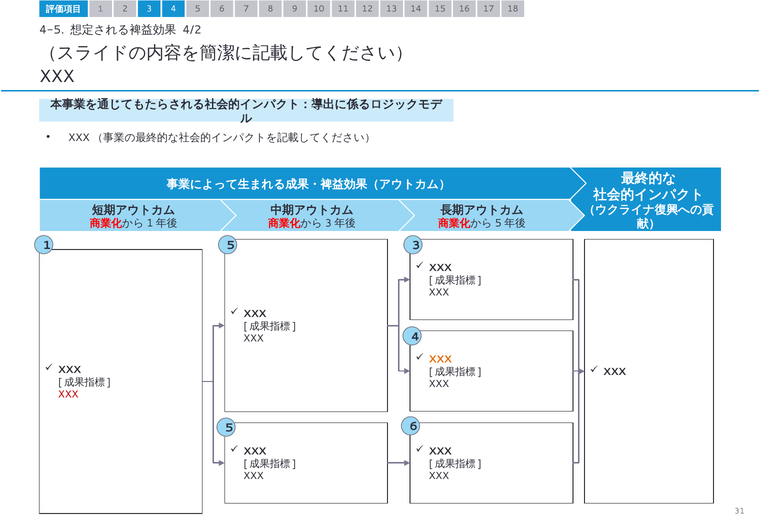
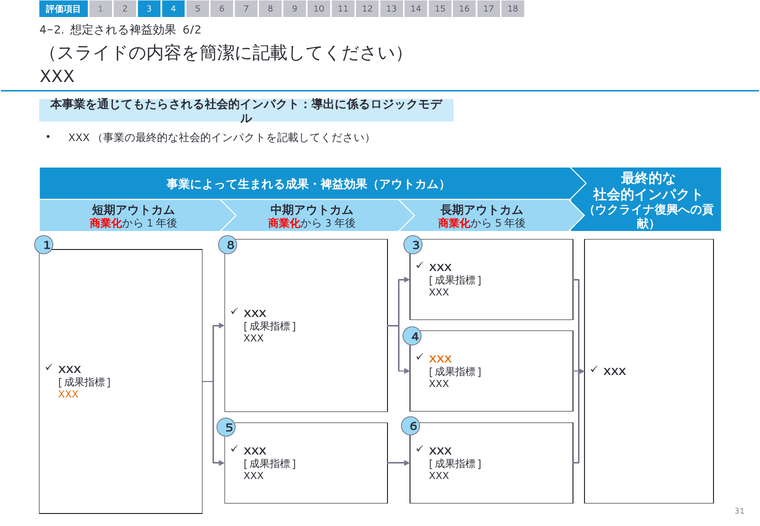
4-5: 4-5 -> 4-2
4/2: 4/2 -> 6/2
1 5: 5 -> 8
XXX at (68, 395) colour: red -> orange
